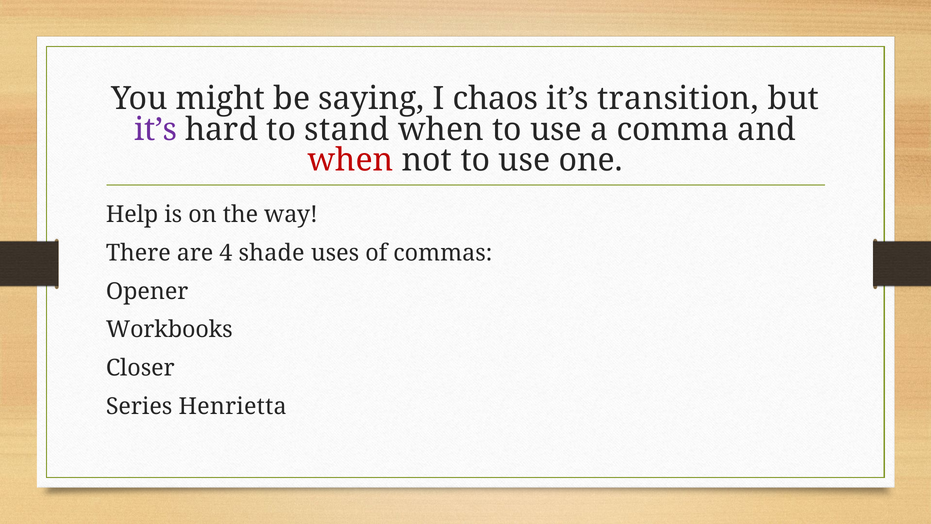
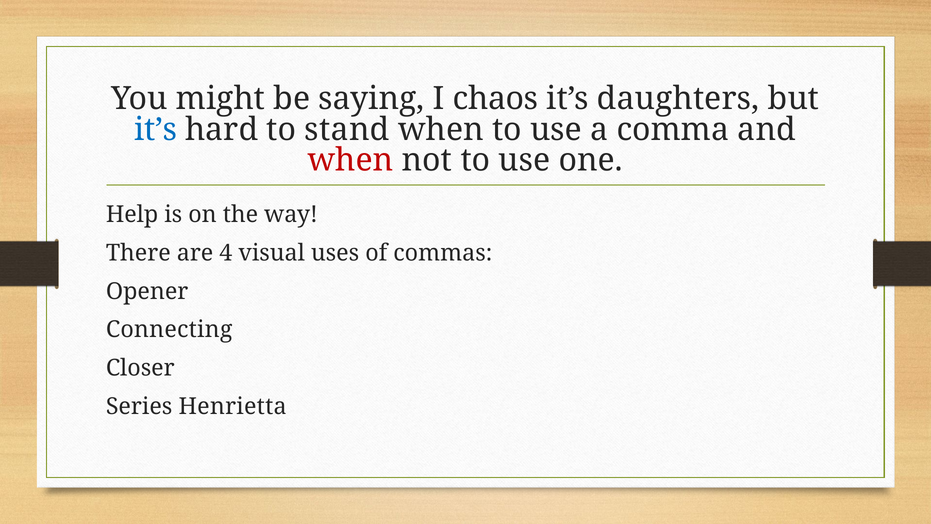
transition: transition -> daughters
it’s at (156, 130) colour: purple -> blue
shade: shade -> visual
Workbooks: Workbooks -> Connecting
